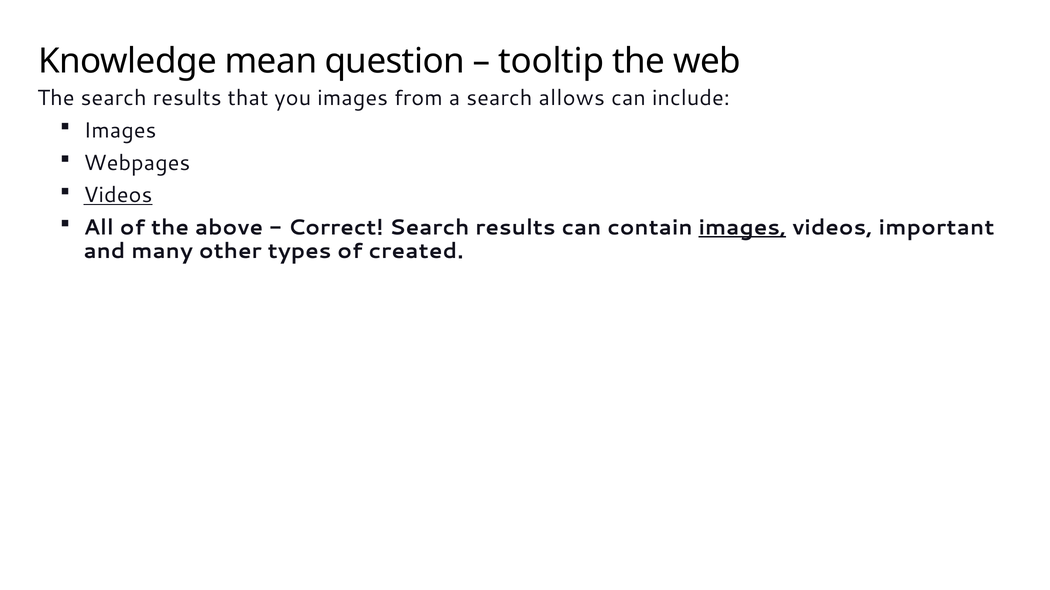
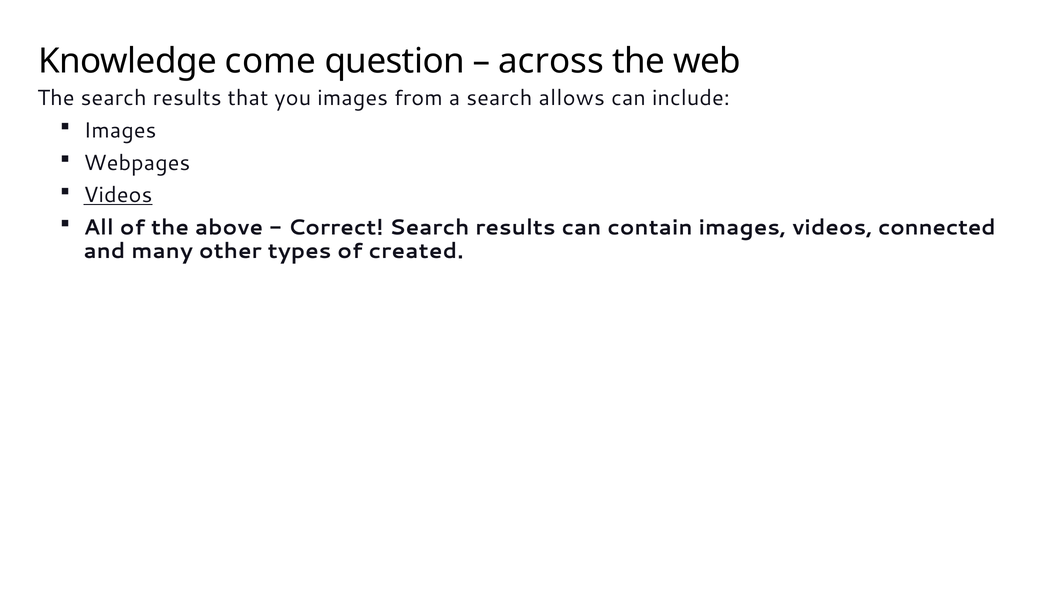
mean: mean -> come
tooltip: tooltip -> across
images at (742, 228) underline: present -> none
important: important -> connected
